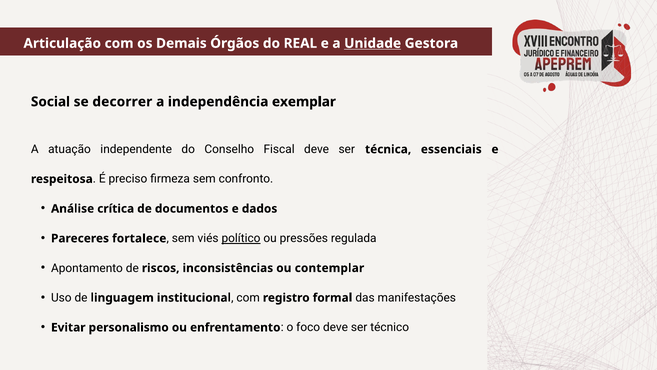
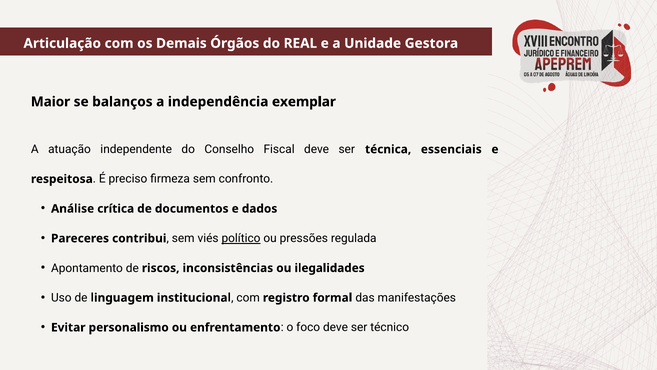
Unidade underline: present -> none
Social: Social -> Maior
decorrer: decorrer -> balanços
fortalece: fortalece -> contribui
contemplar: contemplar -> ilegalidades
